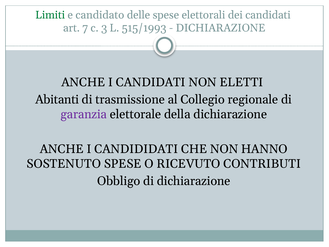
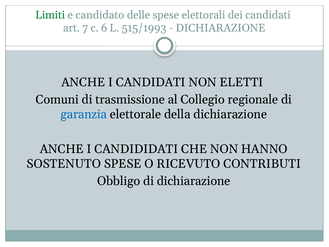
3: 3 -> 6
Abitanti: Abitanti -> Comuni
garanzia colour: purple -> blue
